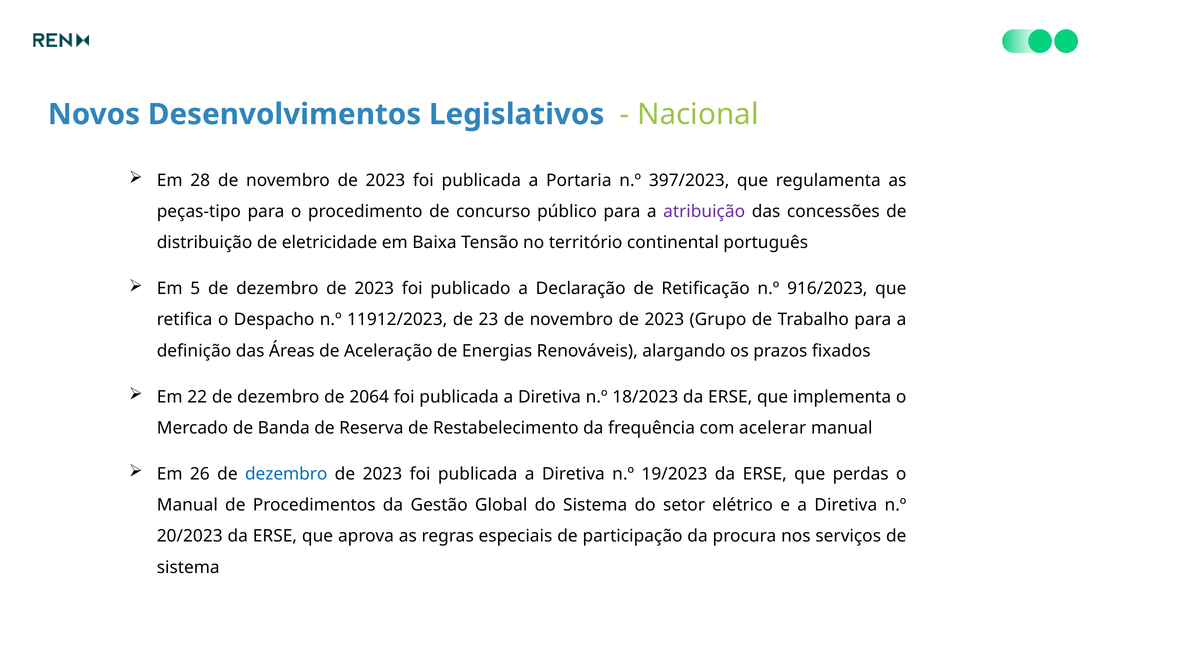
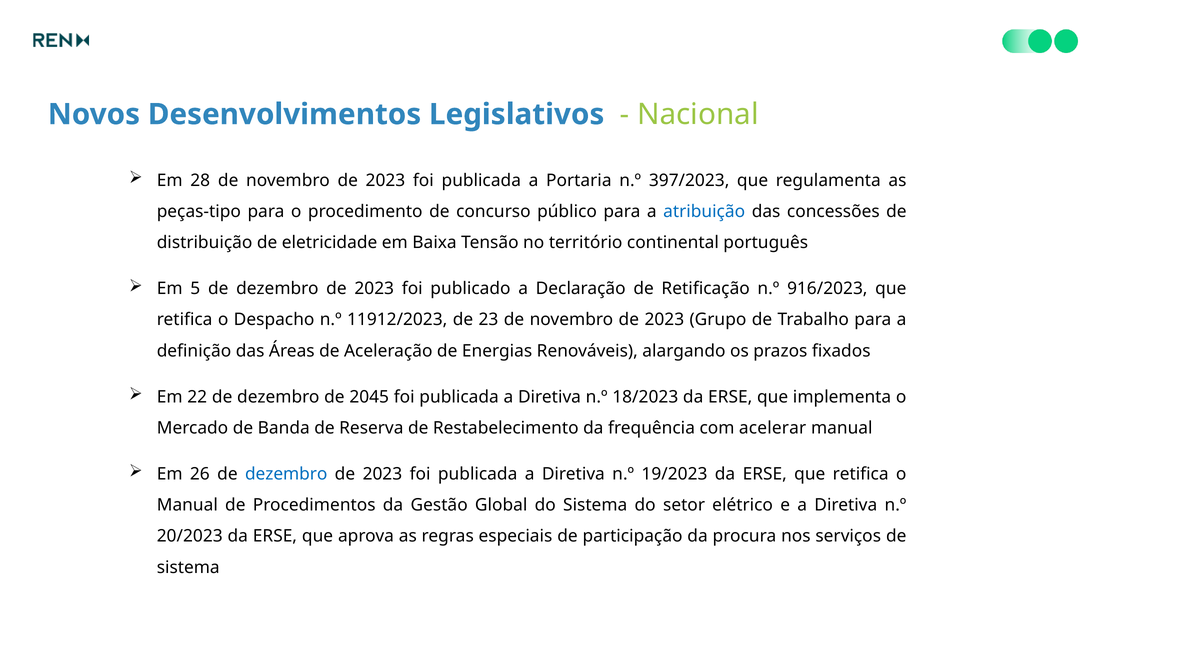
atribuição colour: purple -> blue
2064: 2064 -> 2045
ERSE que perdas: perdas -> retifica
